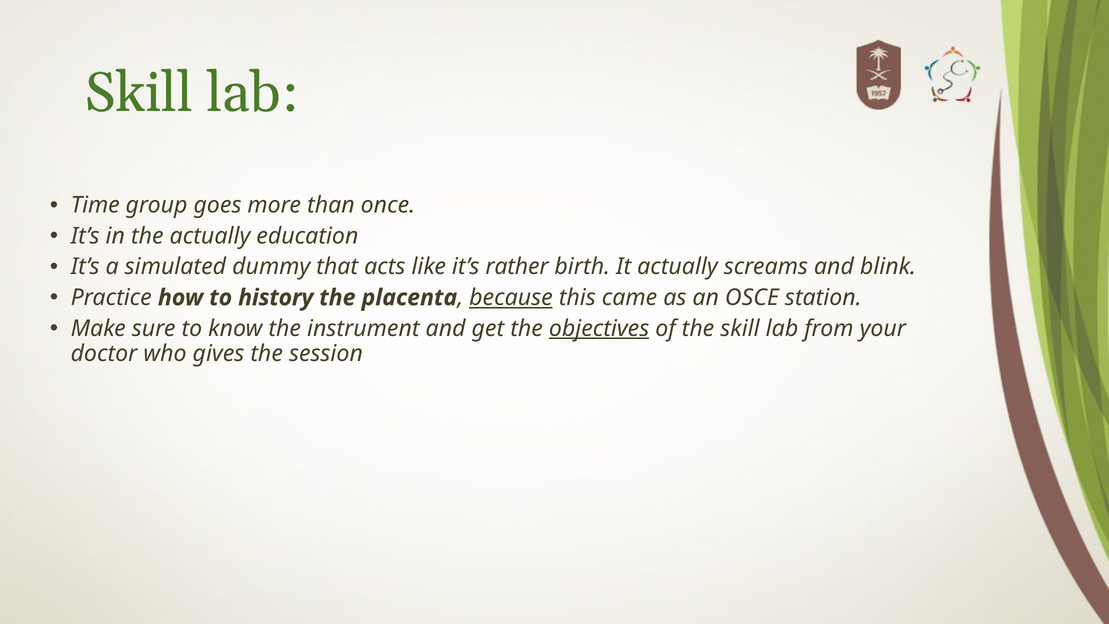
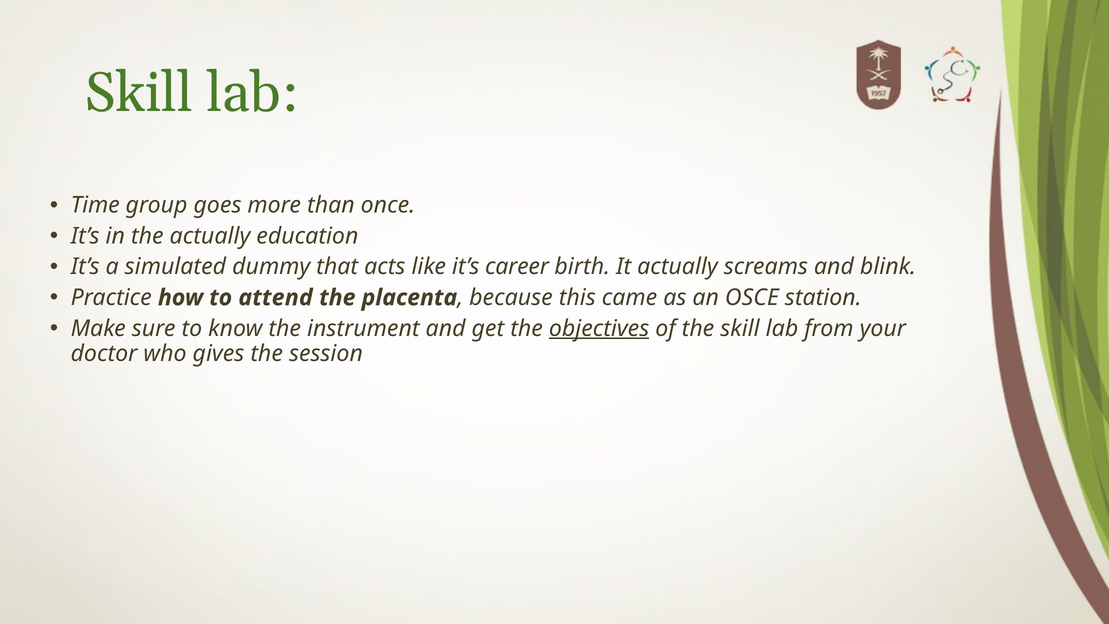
rather: rather -> career
history: history -> attend
because underline: present -> none
